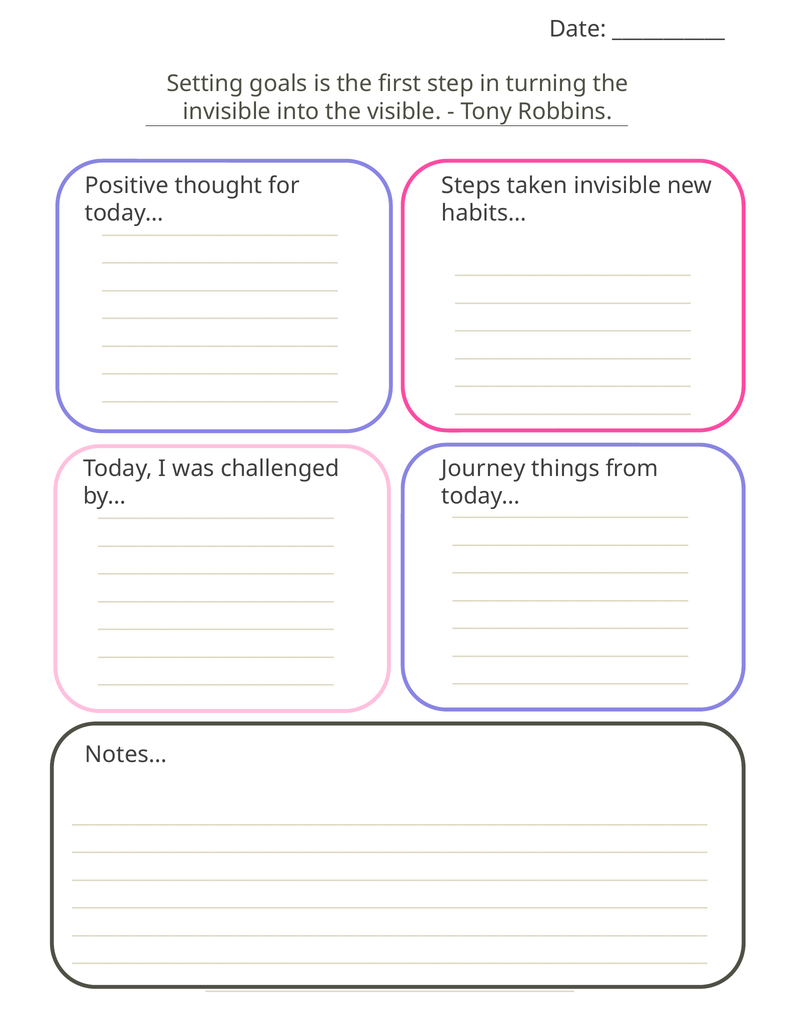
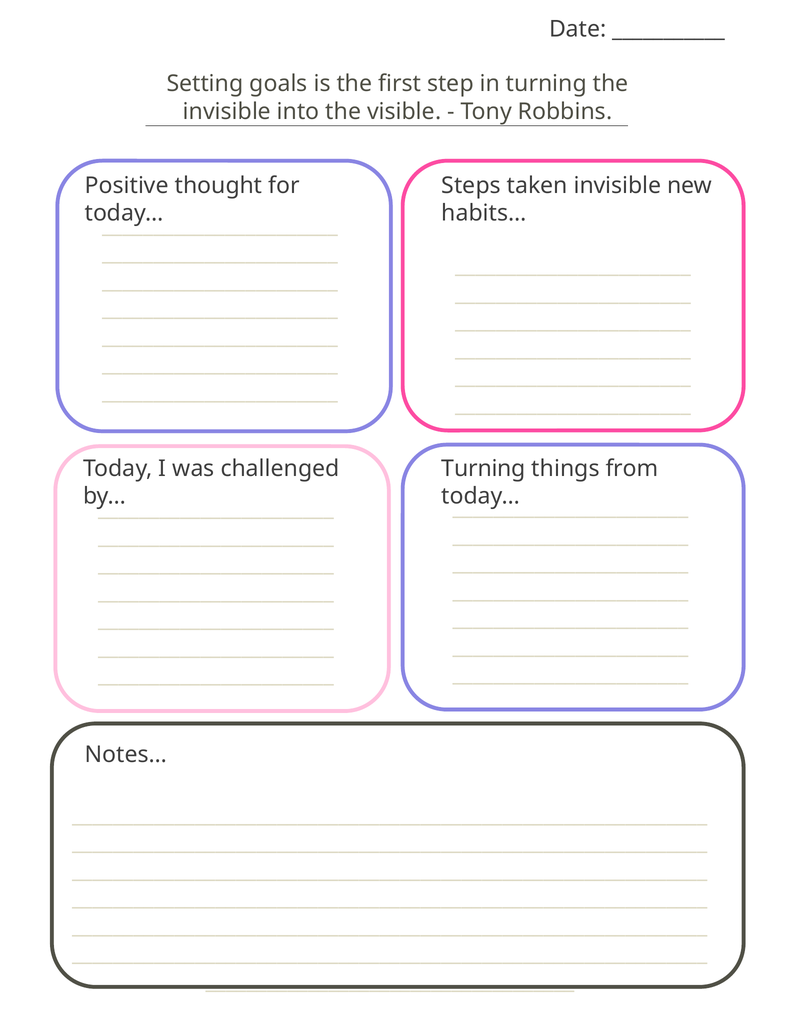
Journey at (483, 468): Journey -> Turning
